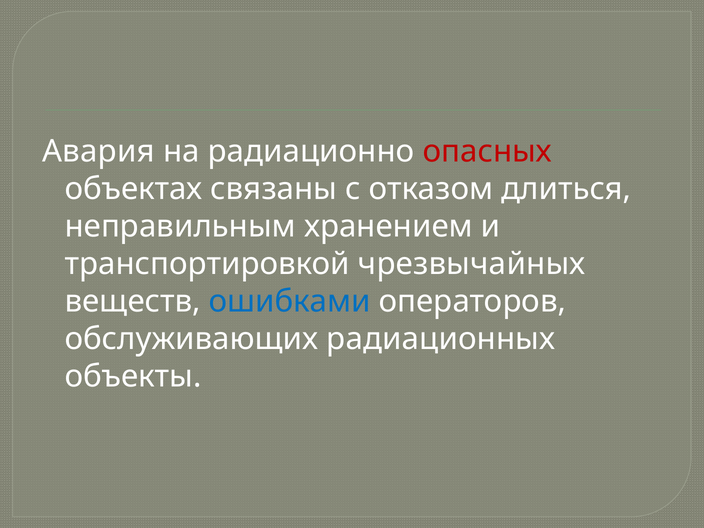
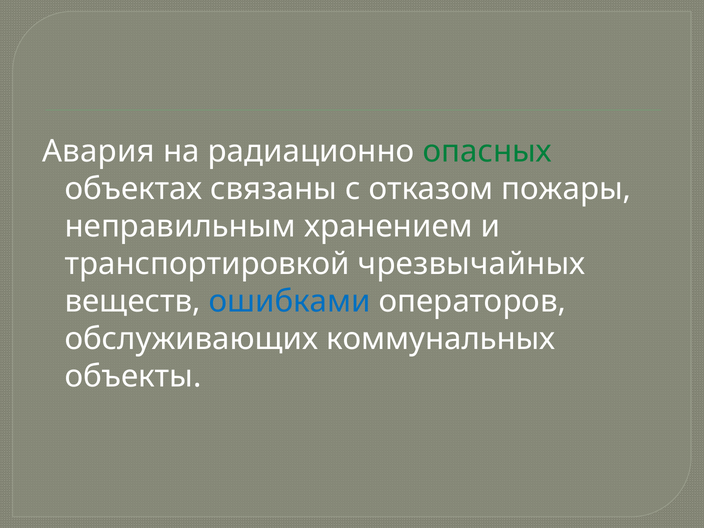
опасных colour: red -> green
длиться: длиться -> пожары
радиационных: радиационных -> коммунальных
